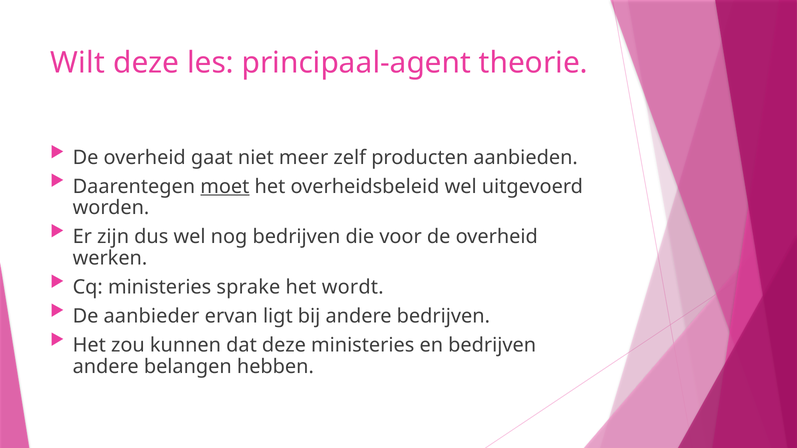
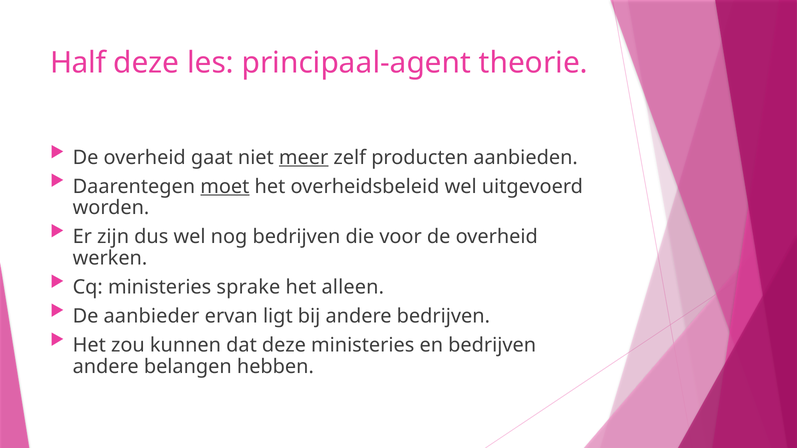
Wilt: Wilt -> Half
meer underline: none -> present
wordt: wordt -> alleen
